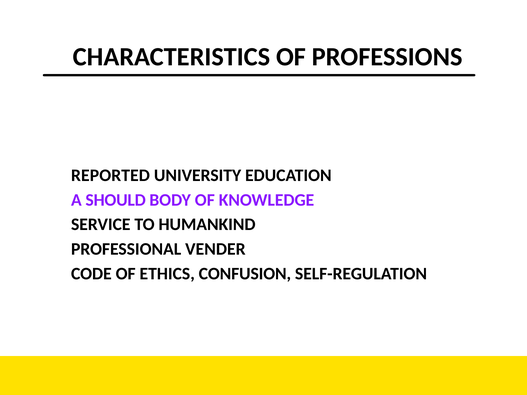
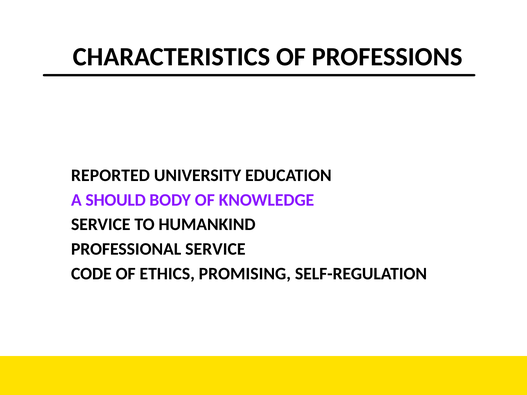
PROFESSIONAL VENDER: VENDER -> SERVICE
CONFUSION: CONFUSION -> PROMISING
